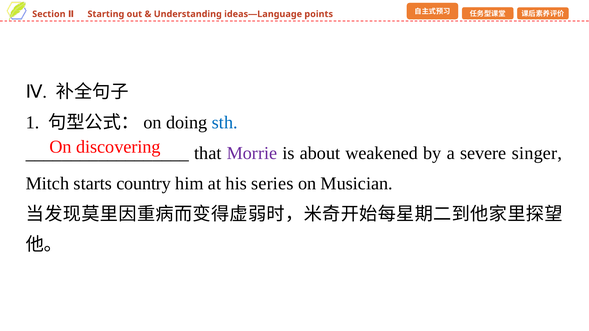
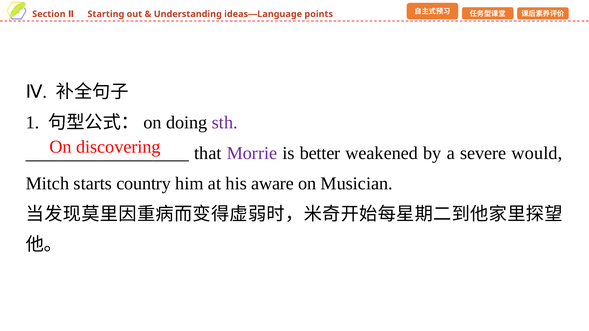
sth colour: blue -> purple
about: about -> better
singer: singer -> would
series: series -> aware
